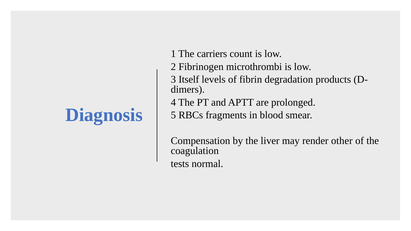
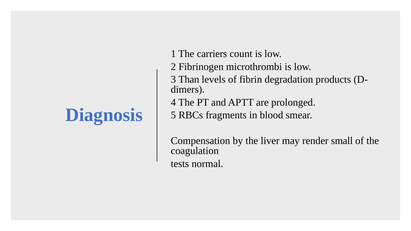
Itself: Itself -> Than
other: other -> small
